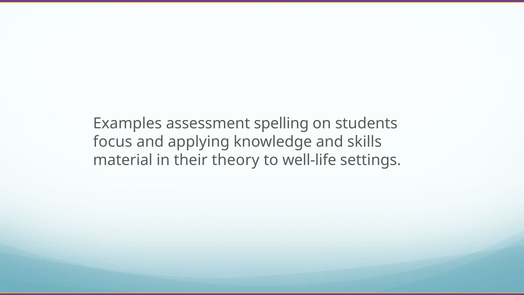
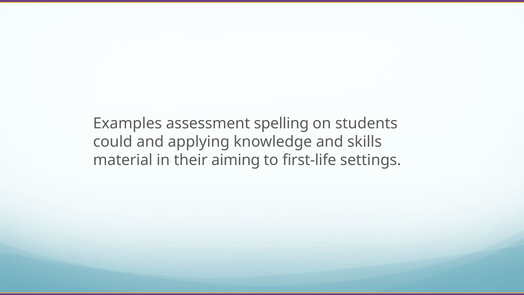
focus: focus -> could
theory: theory -> aiming
well-life: well-life -> first-life
